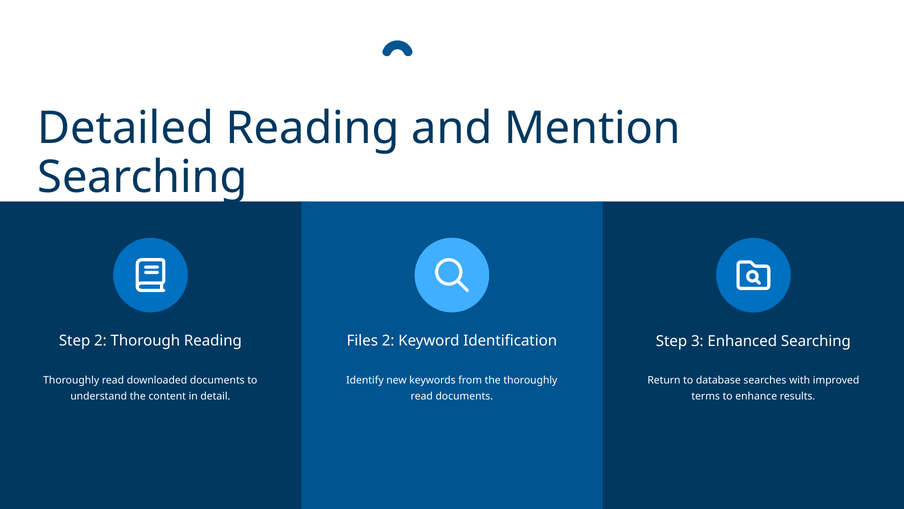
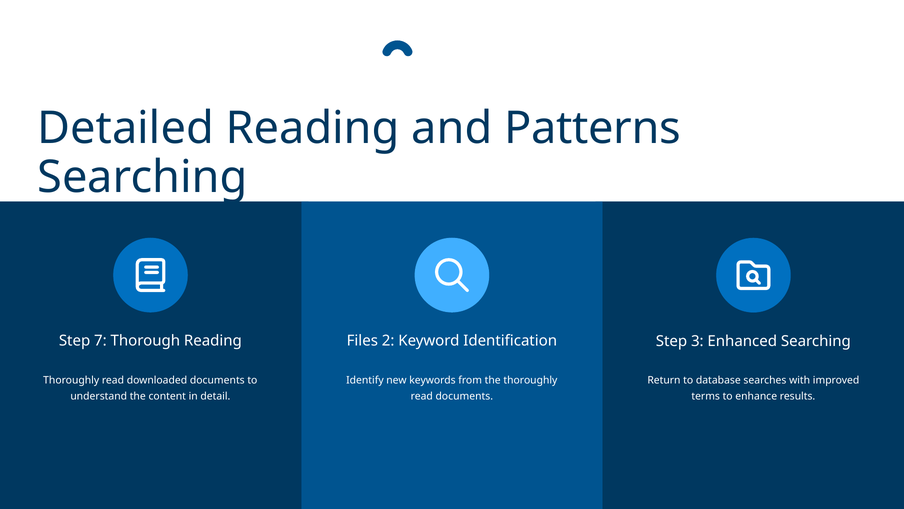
Mention: Mention -> Patterns
Step 2: 2 -> 7
